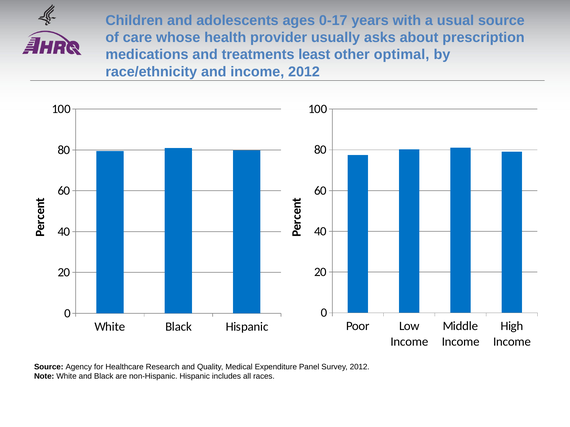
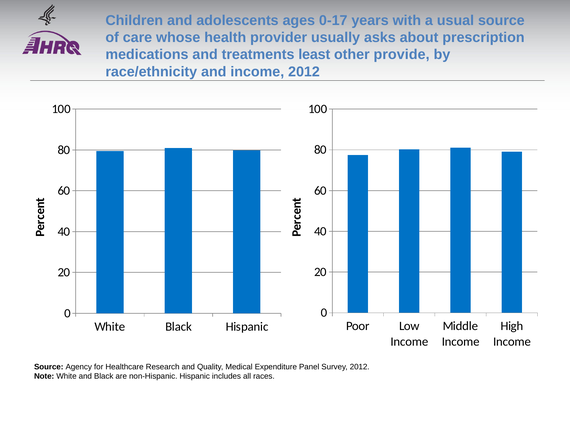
optimal: optimal -> provide
